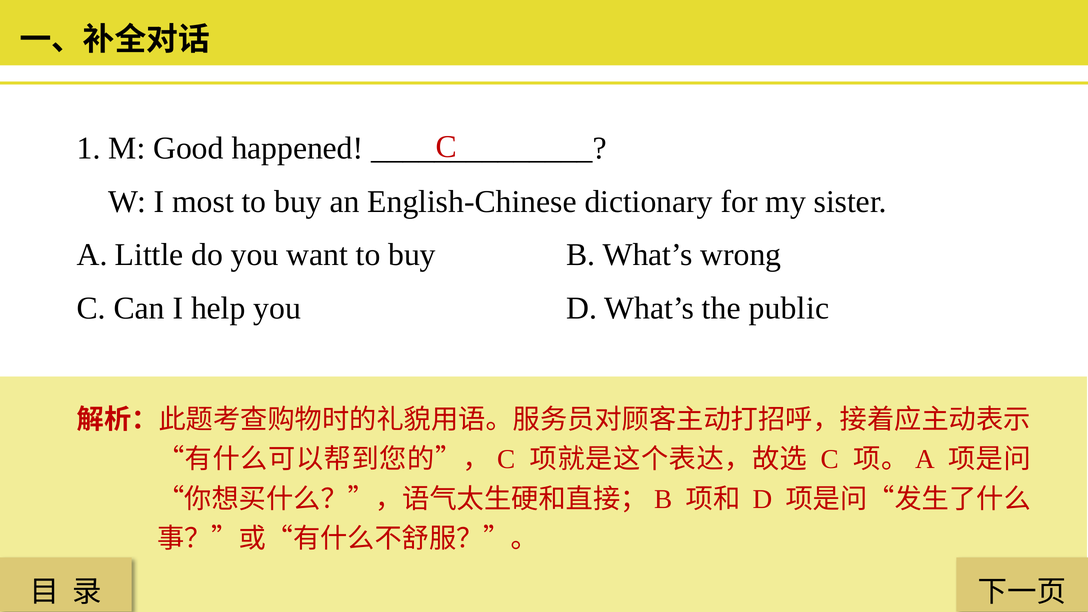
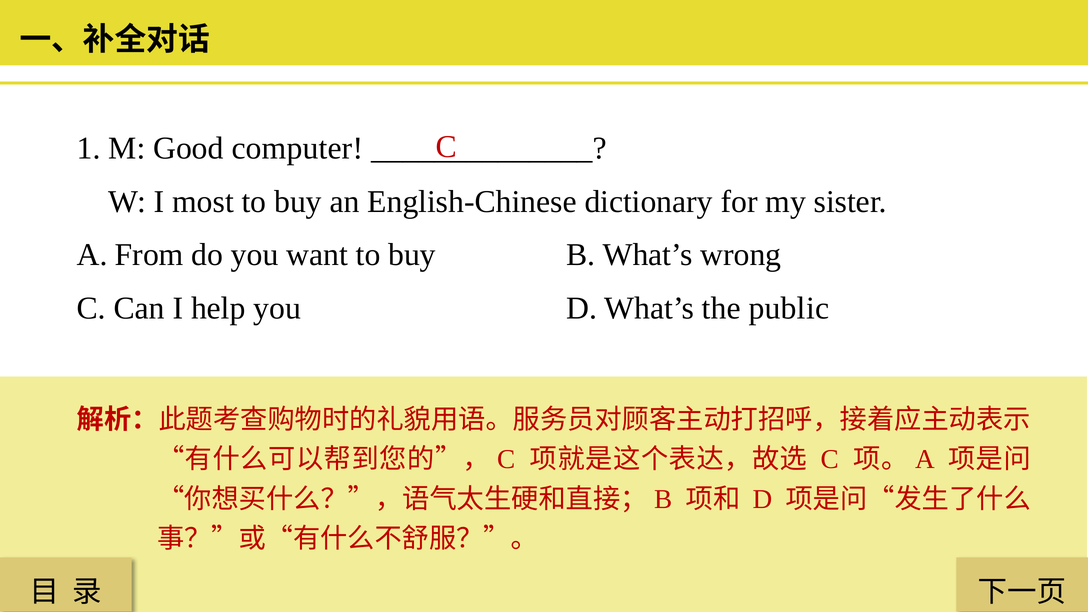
happened: happened -> computer
Little: Little -> From
